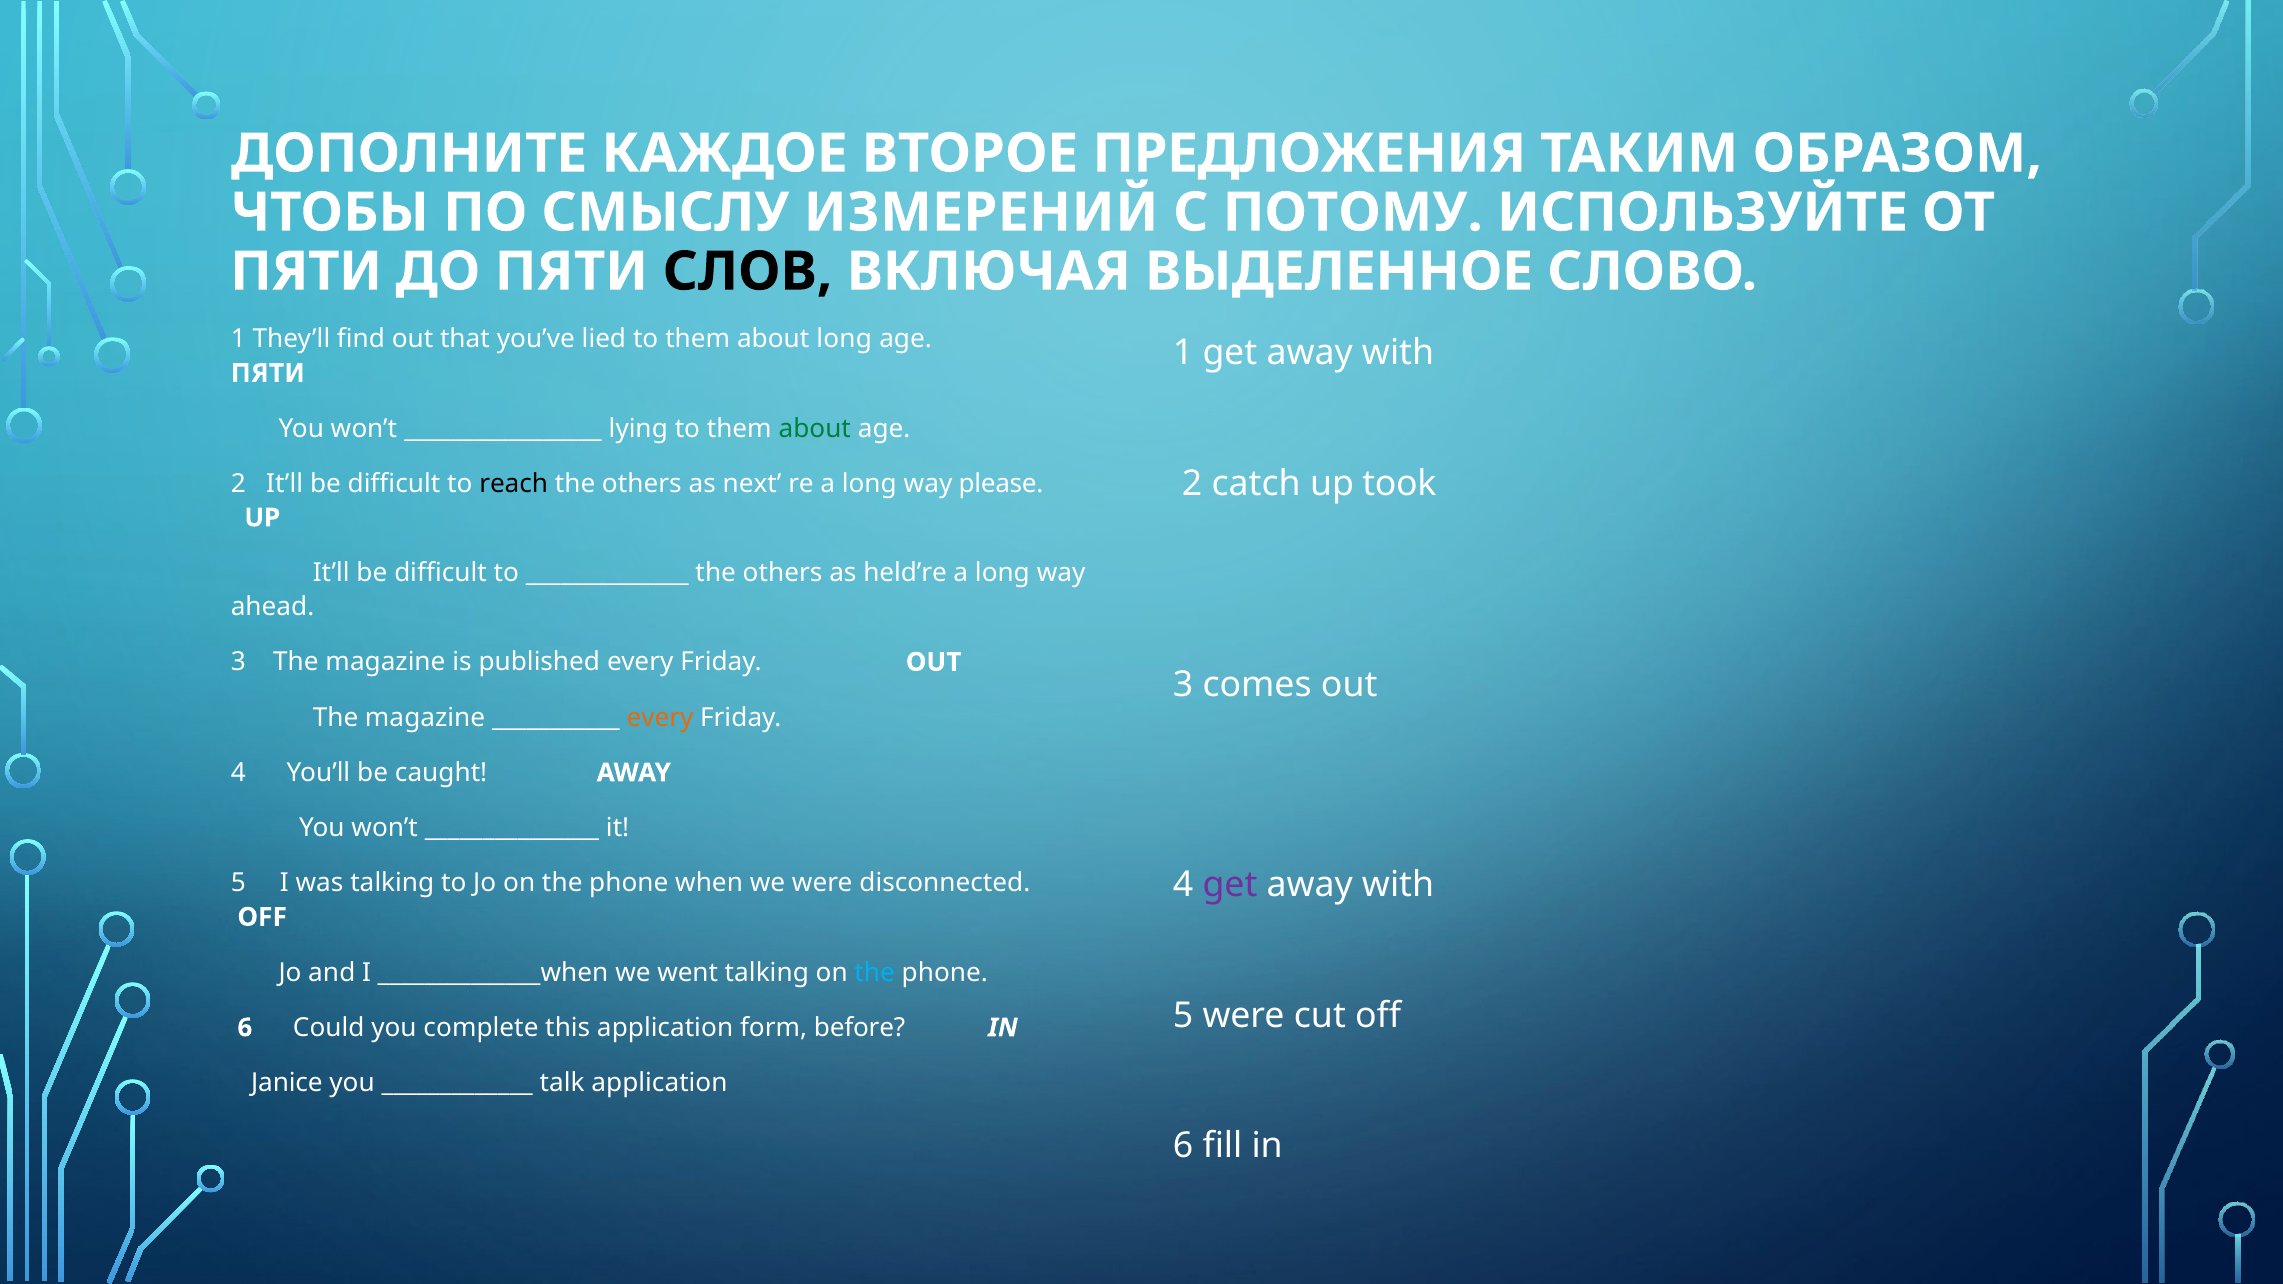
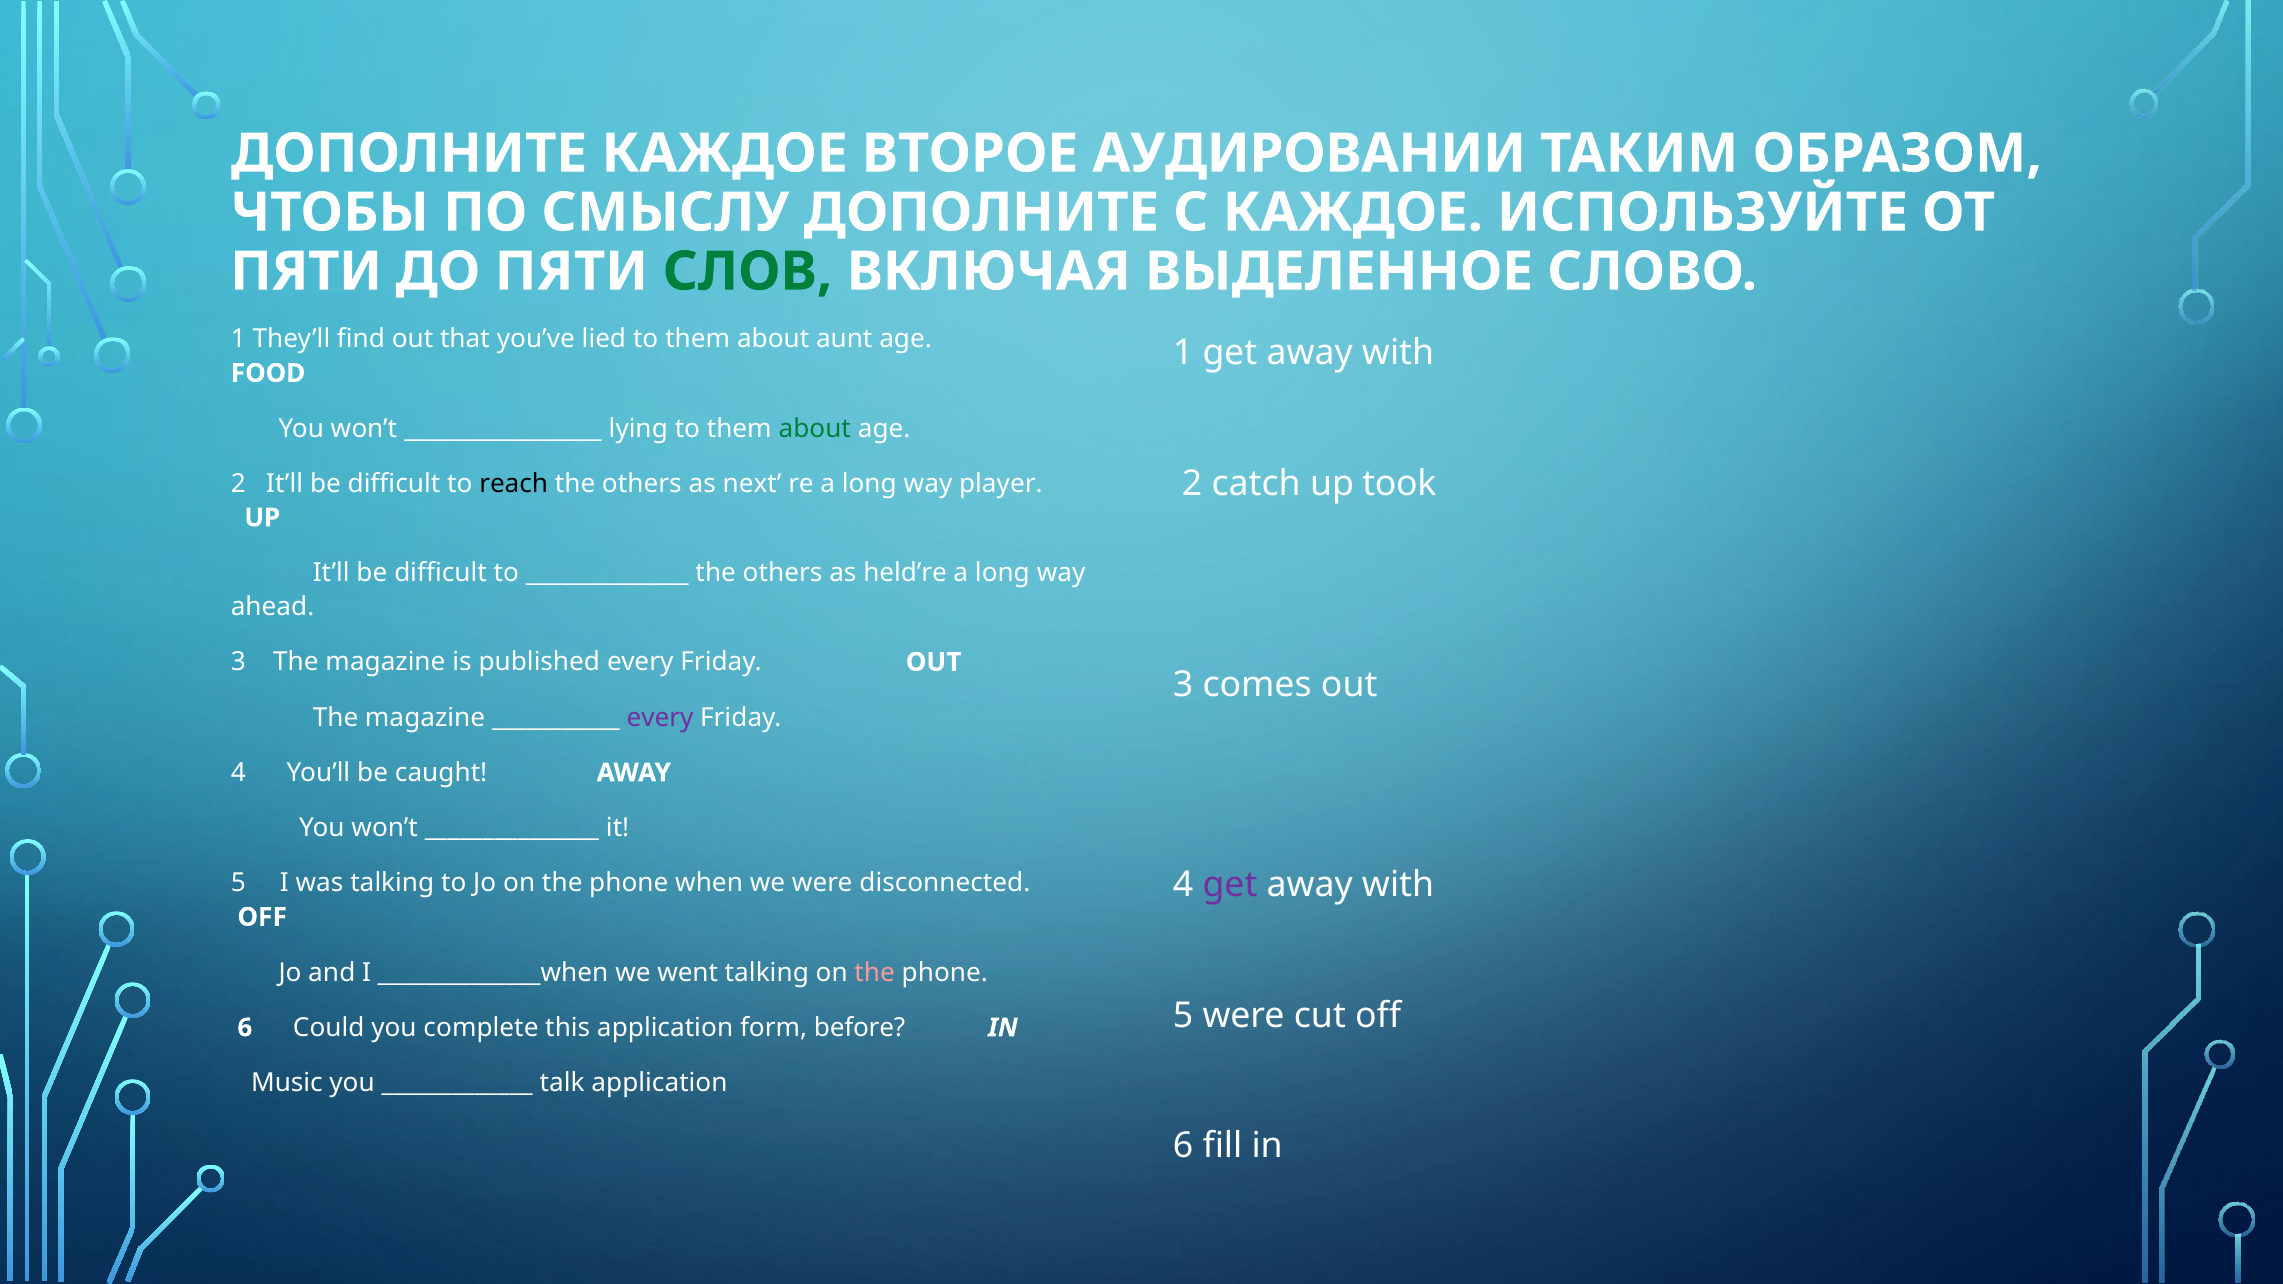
ПРЕДЛОЖЕНИЯ: ПРЕДЛОЖЕНИЯ -> АУДИРОВАНИИ
СМЫСЛУ ИЗМЕРЕНИЙ: ИЗМЕРЕНИЙ -> ДОПОЛНИТЕ
С ПОТОМУ: ПОТОМУ -> КАЖДОЕ
СЛОВ colour: black -> green
about long: long -> aunt
ПЯТИ at (268, 373): ПЯТИ -> FOOD
please: please -> player
every at (660, 718) colour: orange -> purple
the at (875, 973) colour: light blue -> pink
Janice: Janice -> Music
